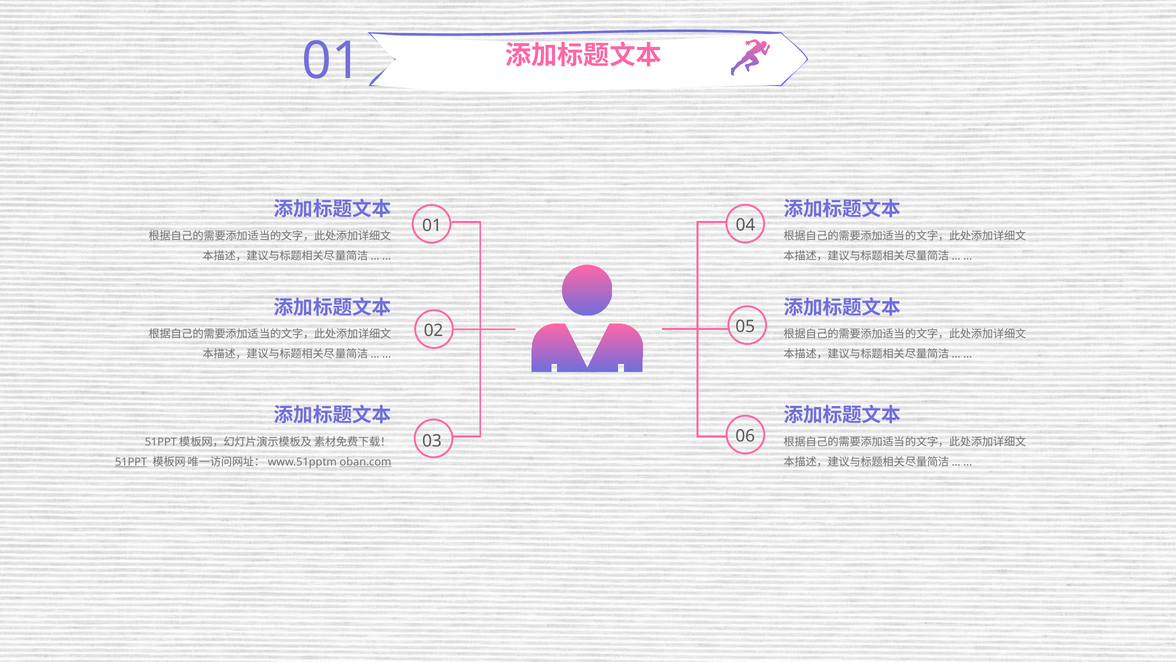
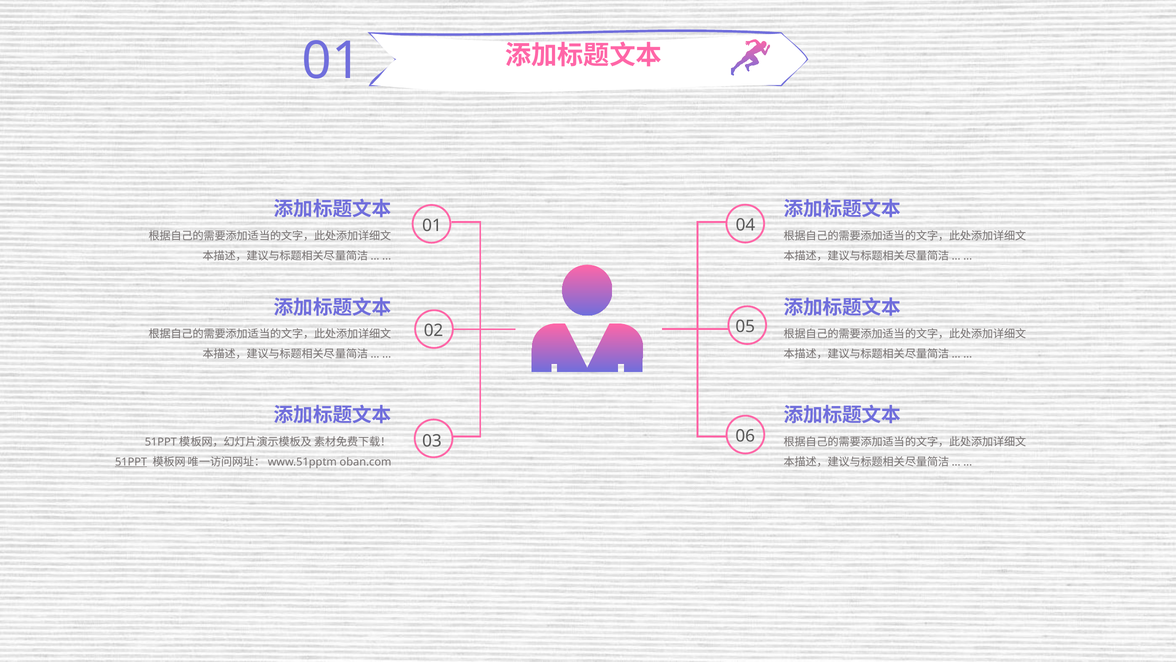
oban.com underline: present -> none
